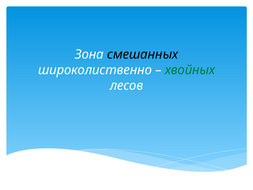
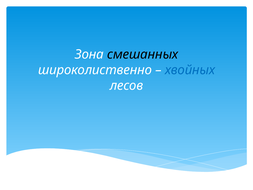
хвойных colour: green -> blue
